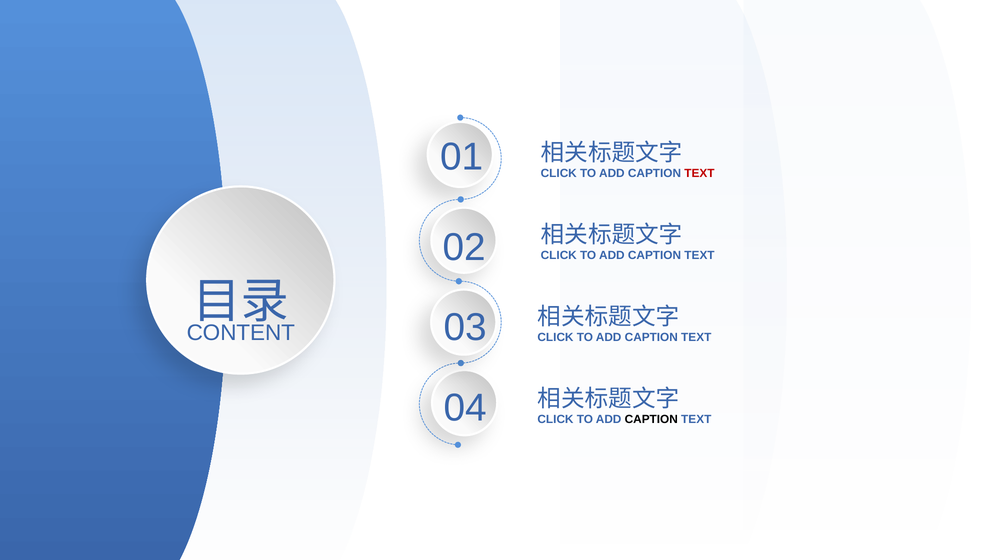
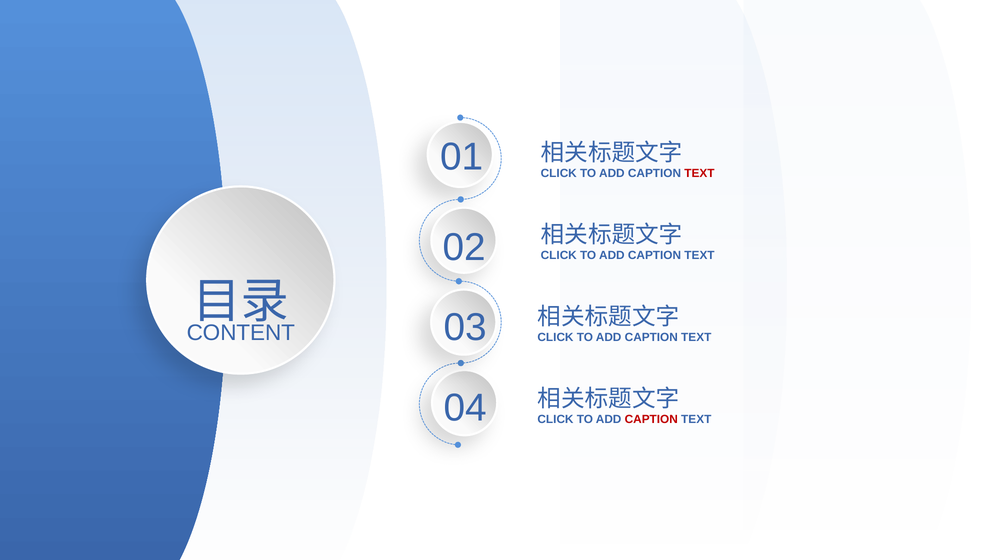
CAPTION at (651, 419) colour: black -> red
